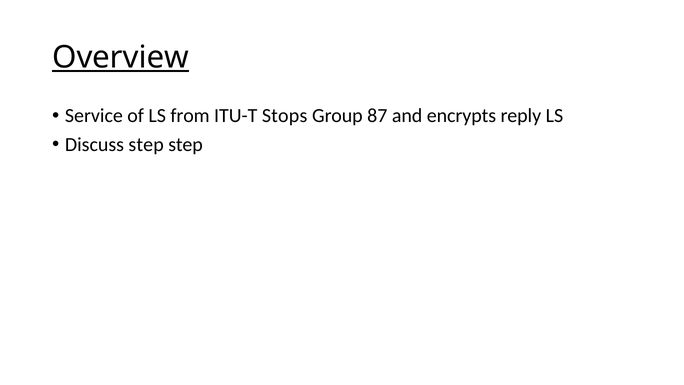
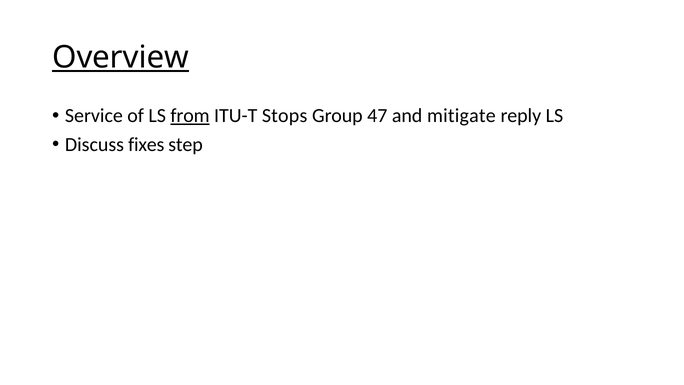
from underline: none -> present
87: 87 -> 47
encrypts: encrypts -> mitigate
Discuss step: step -> fixes
